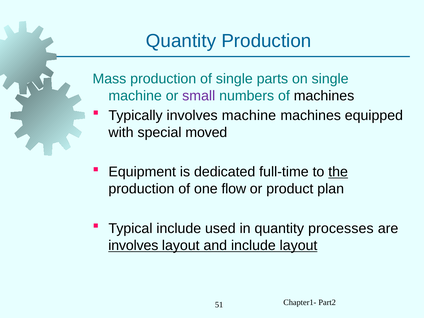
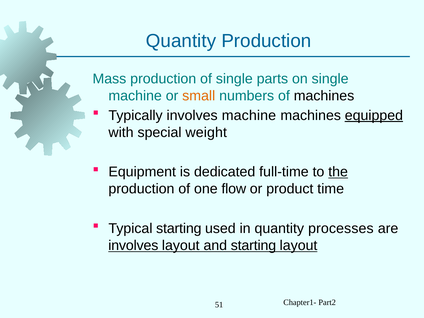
small colour: purple -> orange
equipped underline: none -> present
moved: moved -> weight
plan: plan -> time
Typical include: include -> starting
and include: include -> starting
